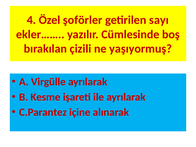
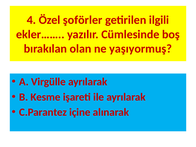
sayı: sayı -> ilgili
çizili: çizili -> olan
